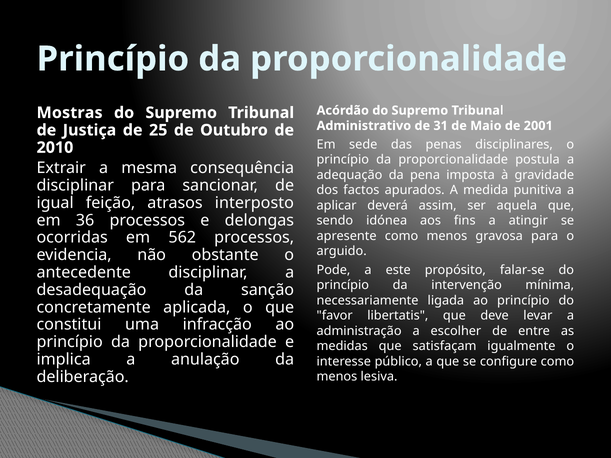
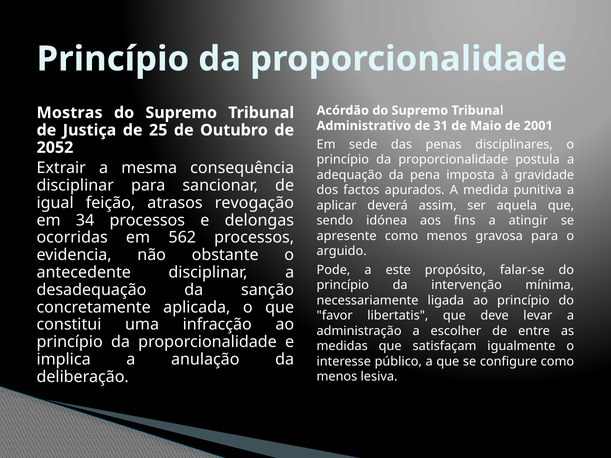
2010: 2010 -> 2052
interposto: interposto -> revogação
36: 36 -> 34
